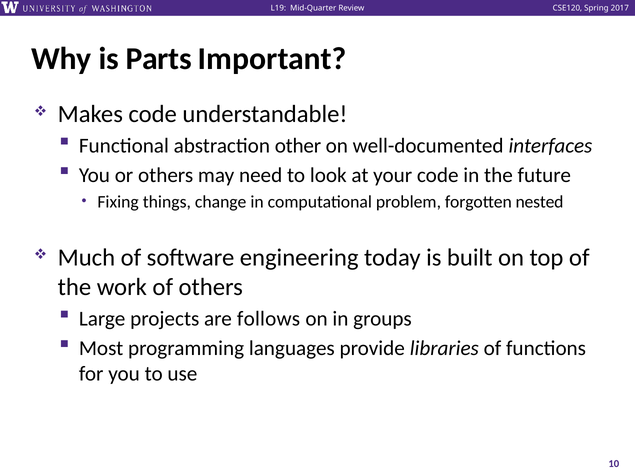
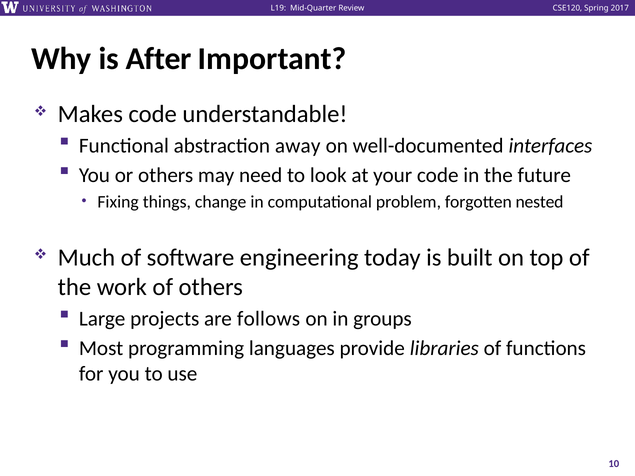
Parts: Parts -> After
other: other -> away
